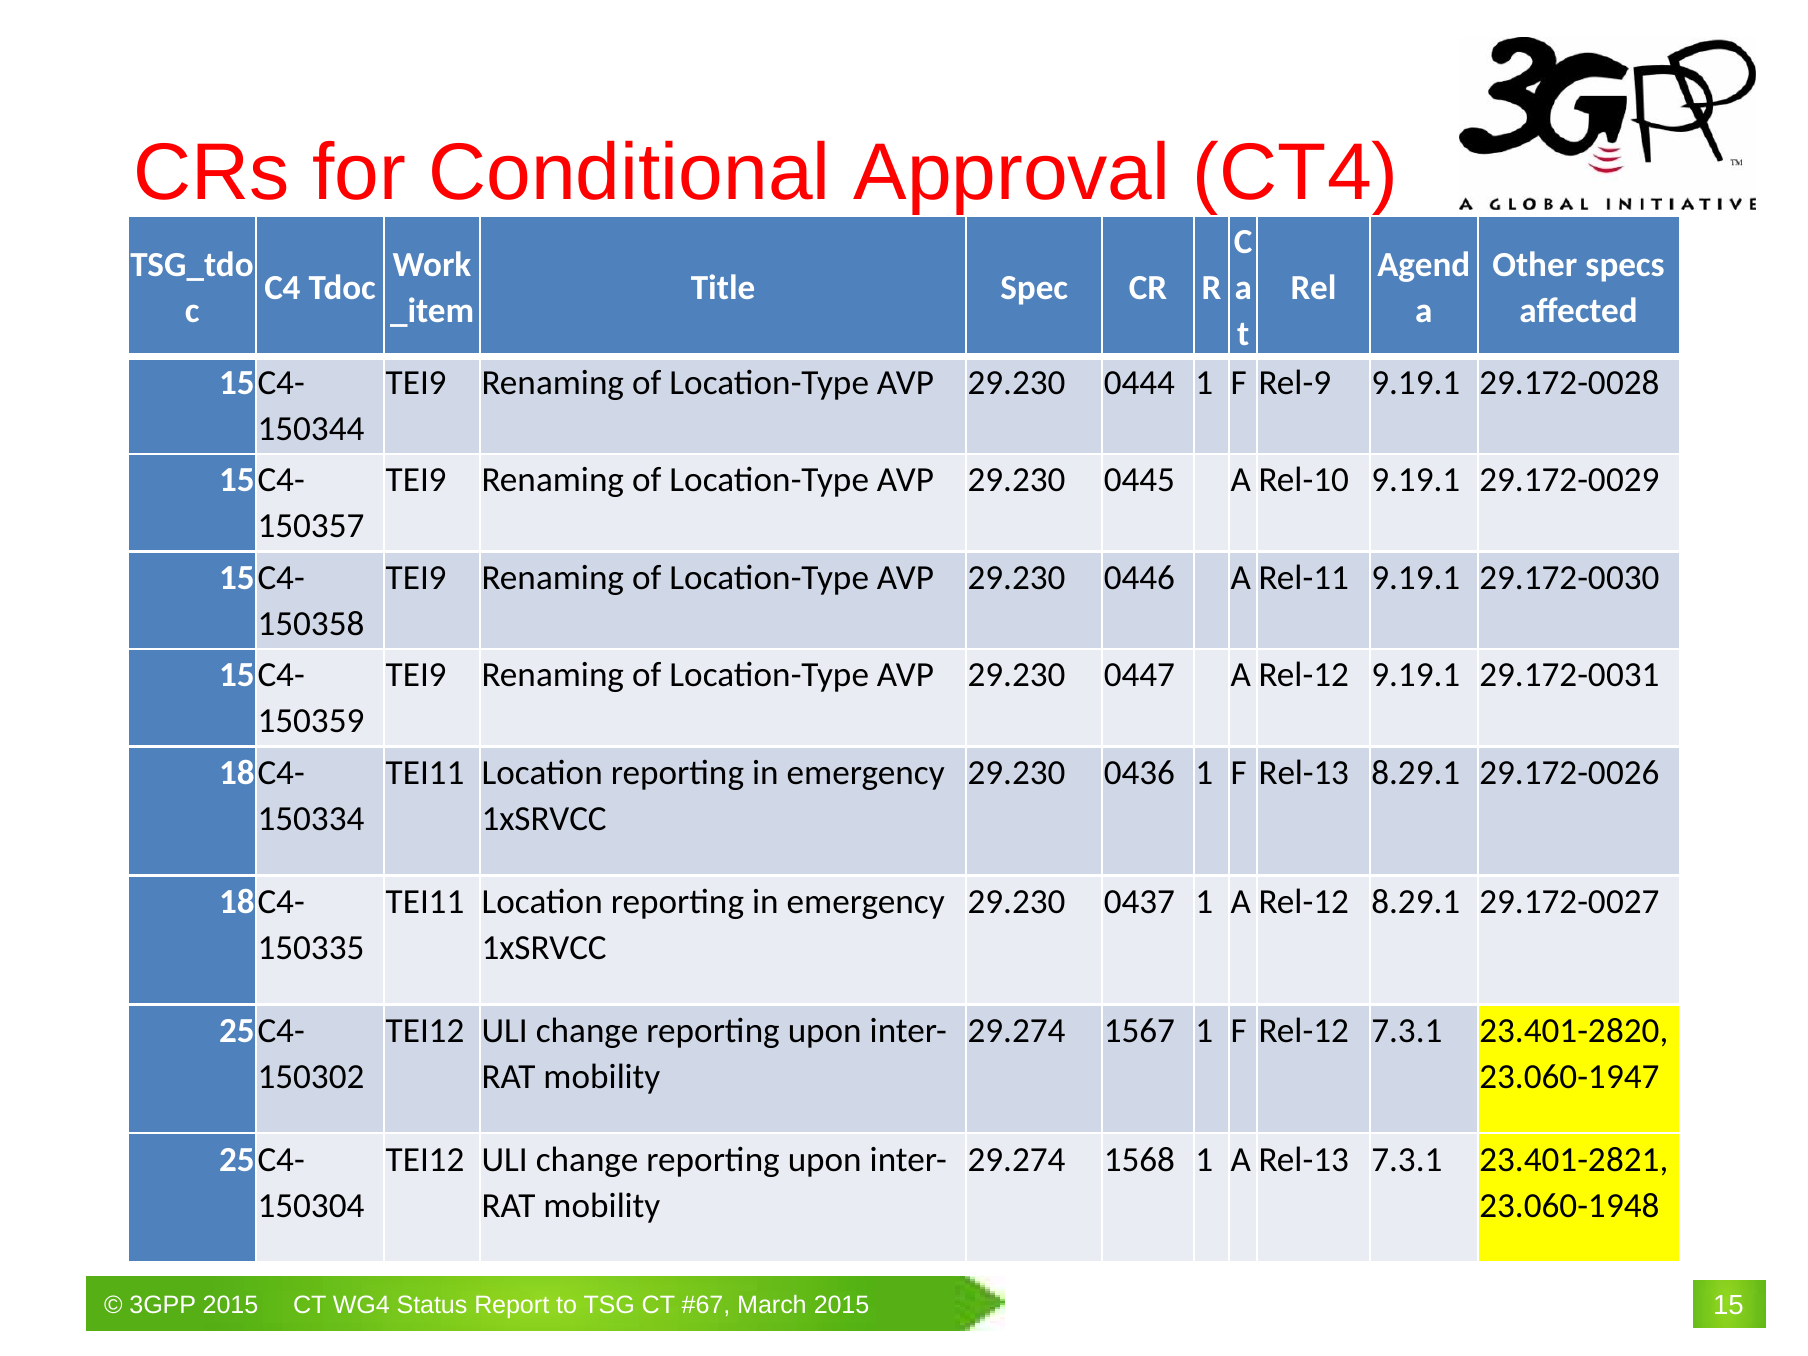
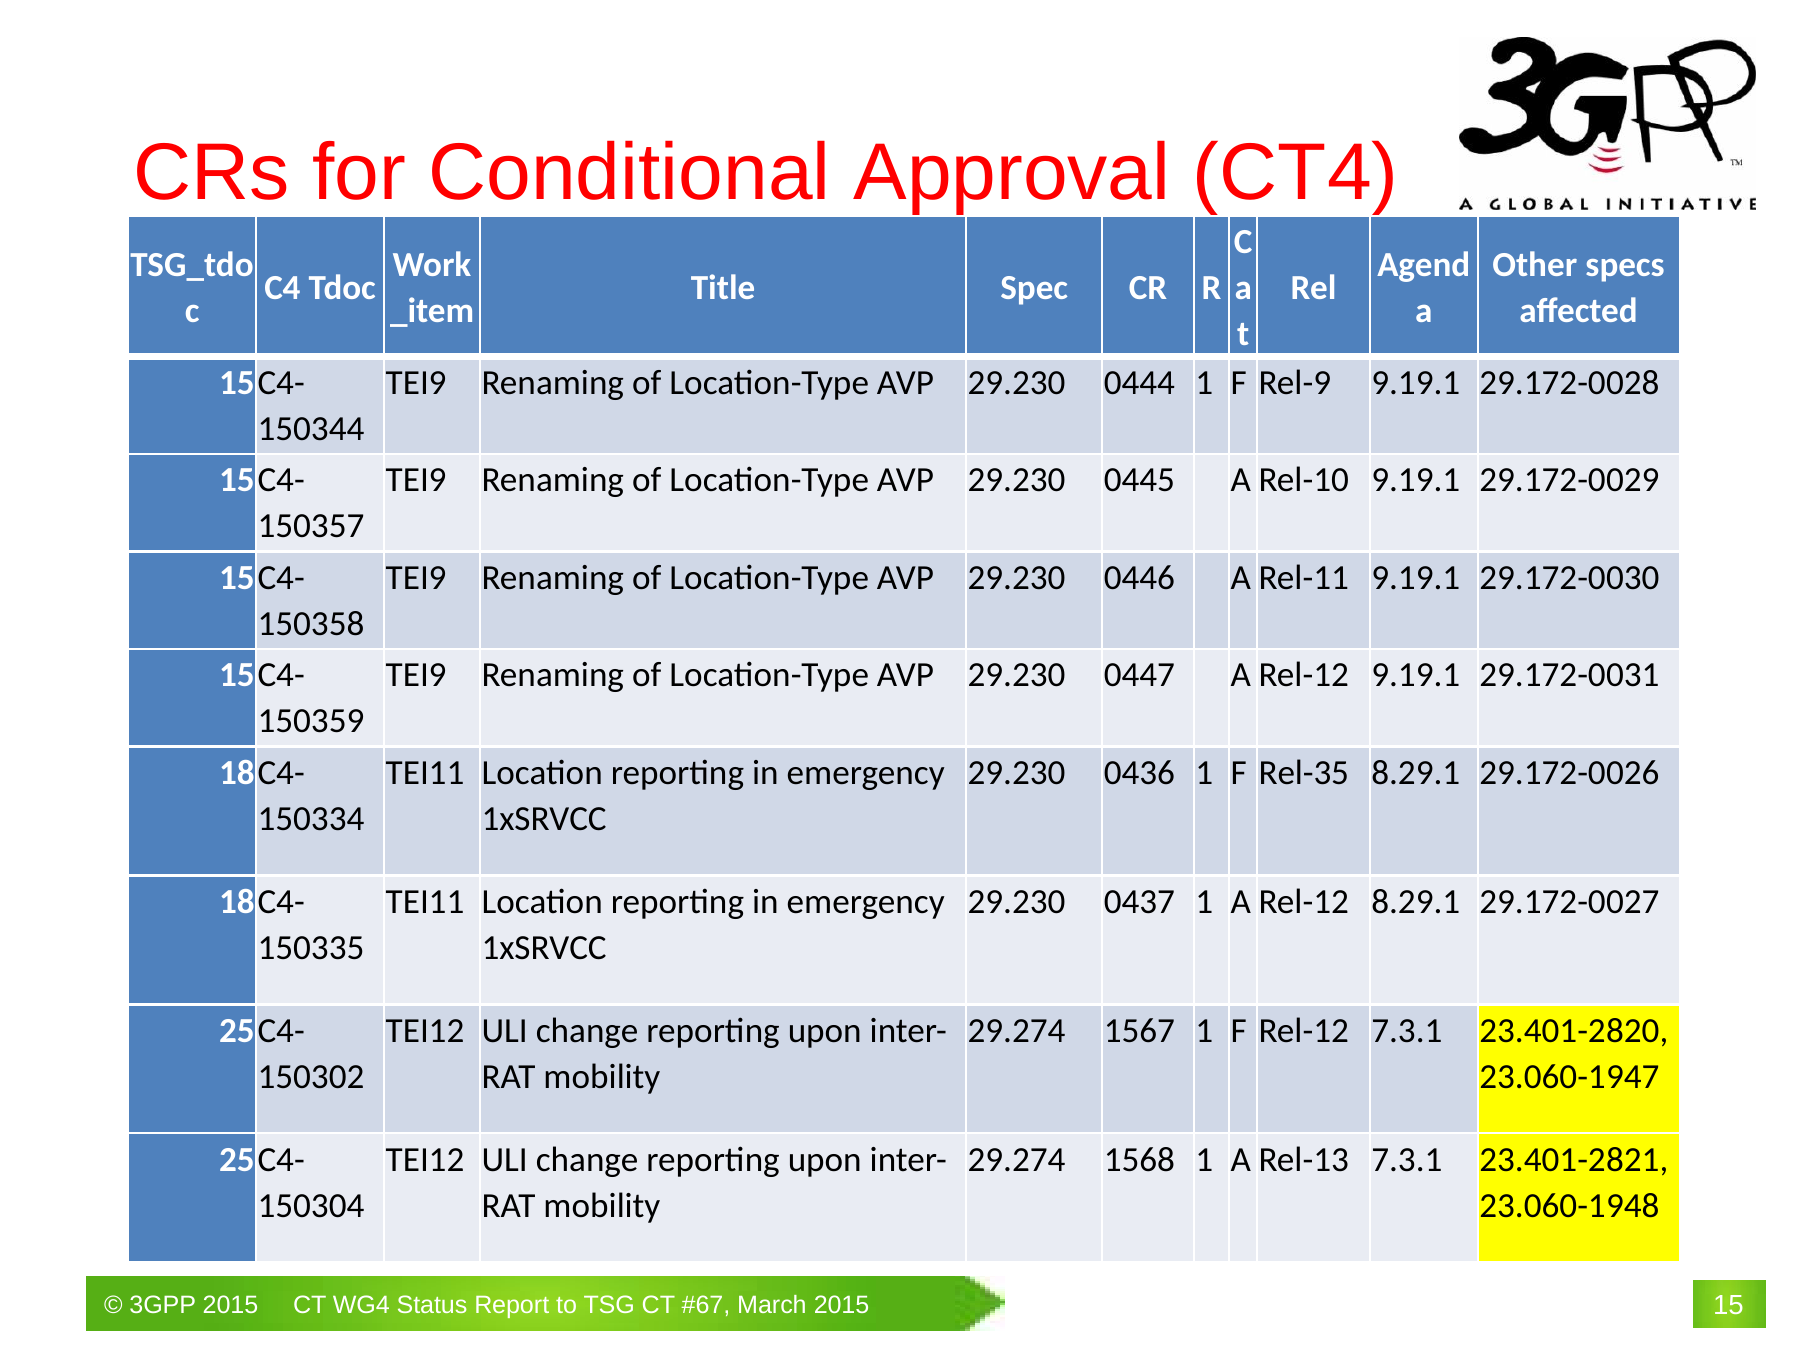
Rel-13: Rel-13 -> Rel-35
